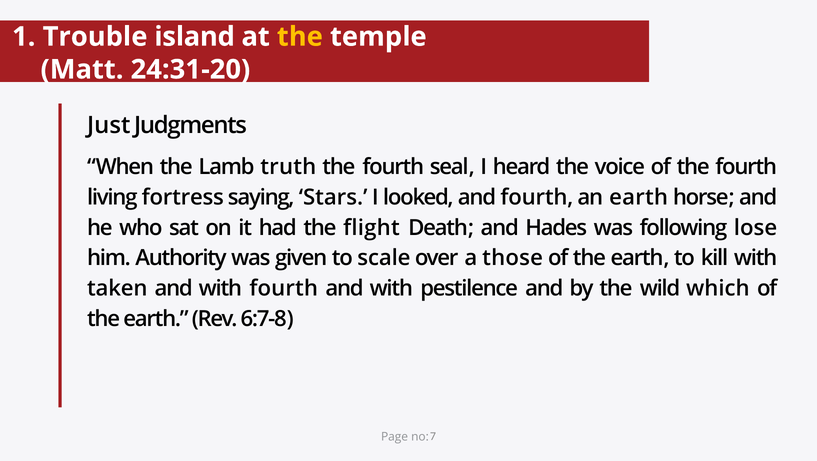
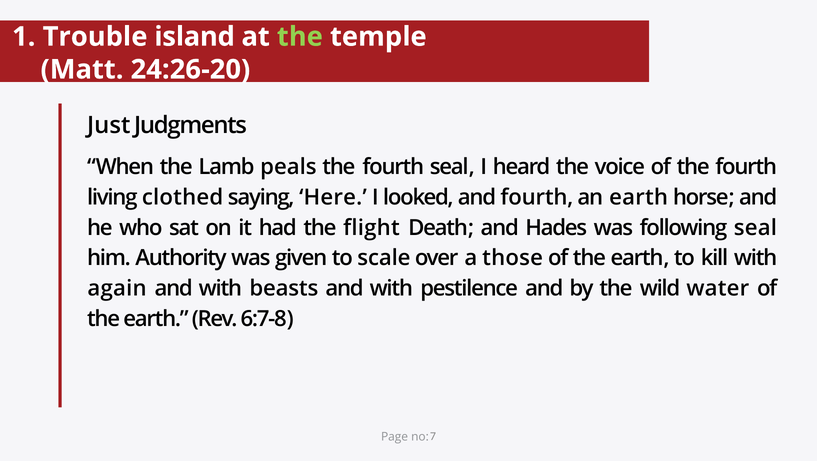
the at (300, 37) colour: yellow -> light green
24:31-20: 24:31-20 -> 24:26-20
truth: truth -> peals
fortress: fortress -> clothed
Stars: Stars -> Here
following lose: lose -> seal
taken: taken -> again
with fourth: fourth -> beasts
which: which -> water
